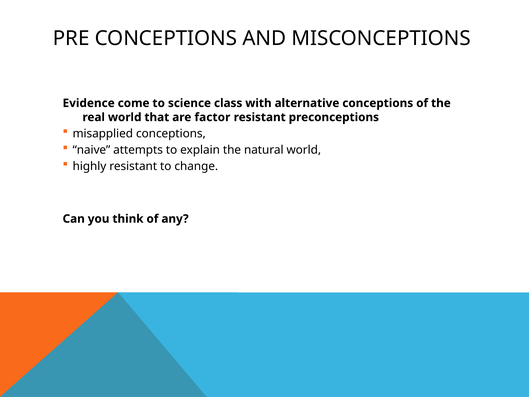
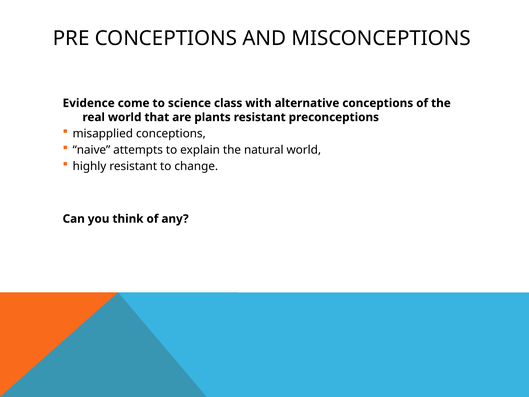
factor: factor -> plants
